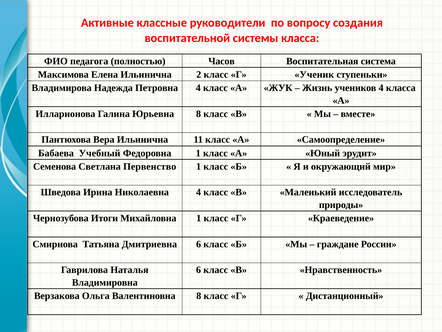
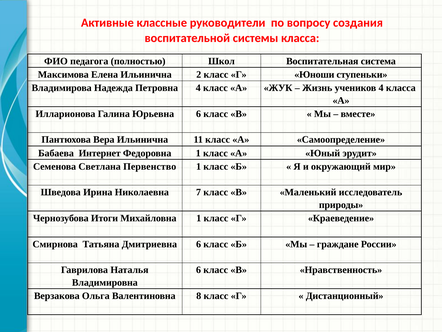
Часов: Часов -> Школ
Ученик: Ученик -> Юноши
Юрьевна 8: 8 -> 6
Учебный: Учебный -> Интернет
Николаевна 4: 4 -> 7
